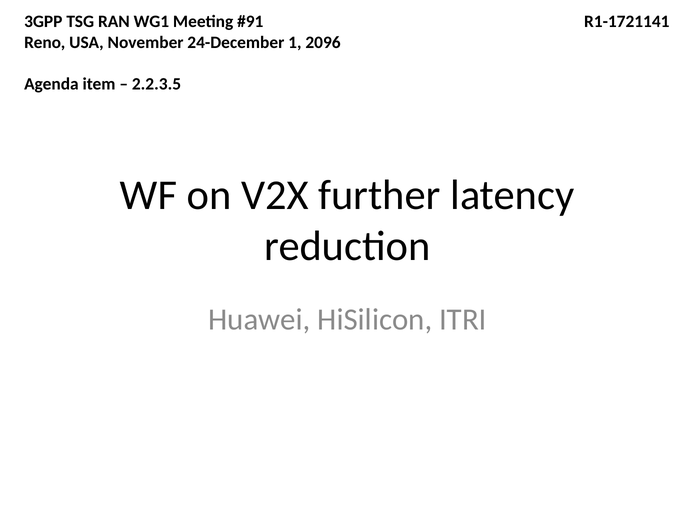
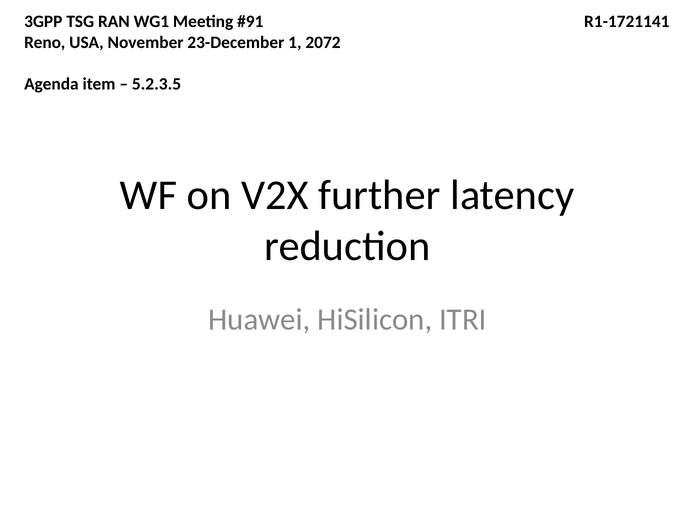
24-December: 24-December -> 23-December
2096: 2096 -> 2072
2.2.3.5: 2.2.3.5 -> 5.2.3.5
